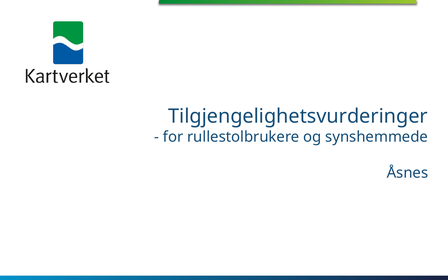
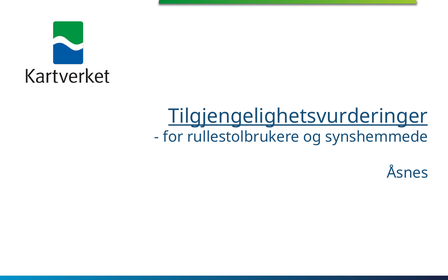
Tilgjengelighetsvurderinger underline: none -> present
